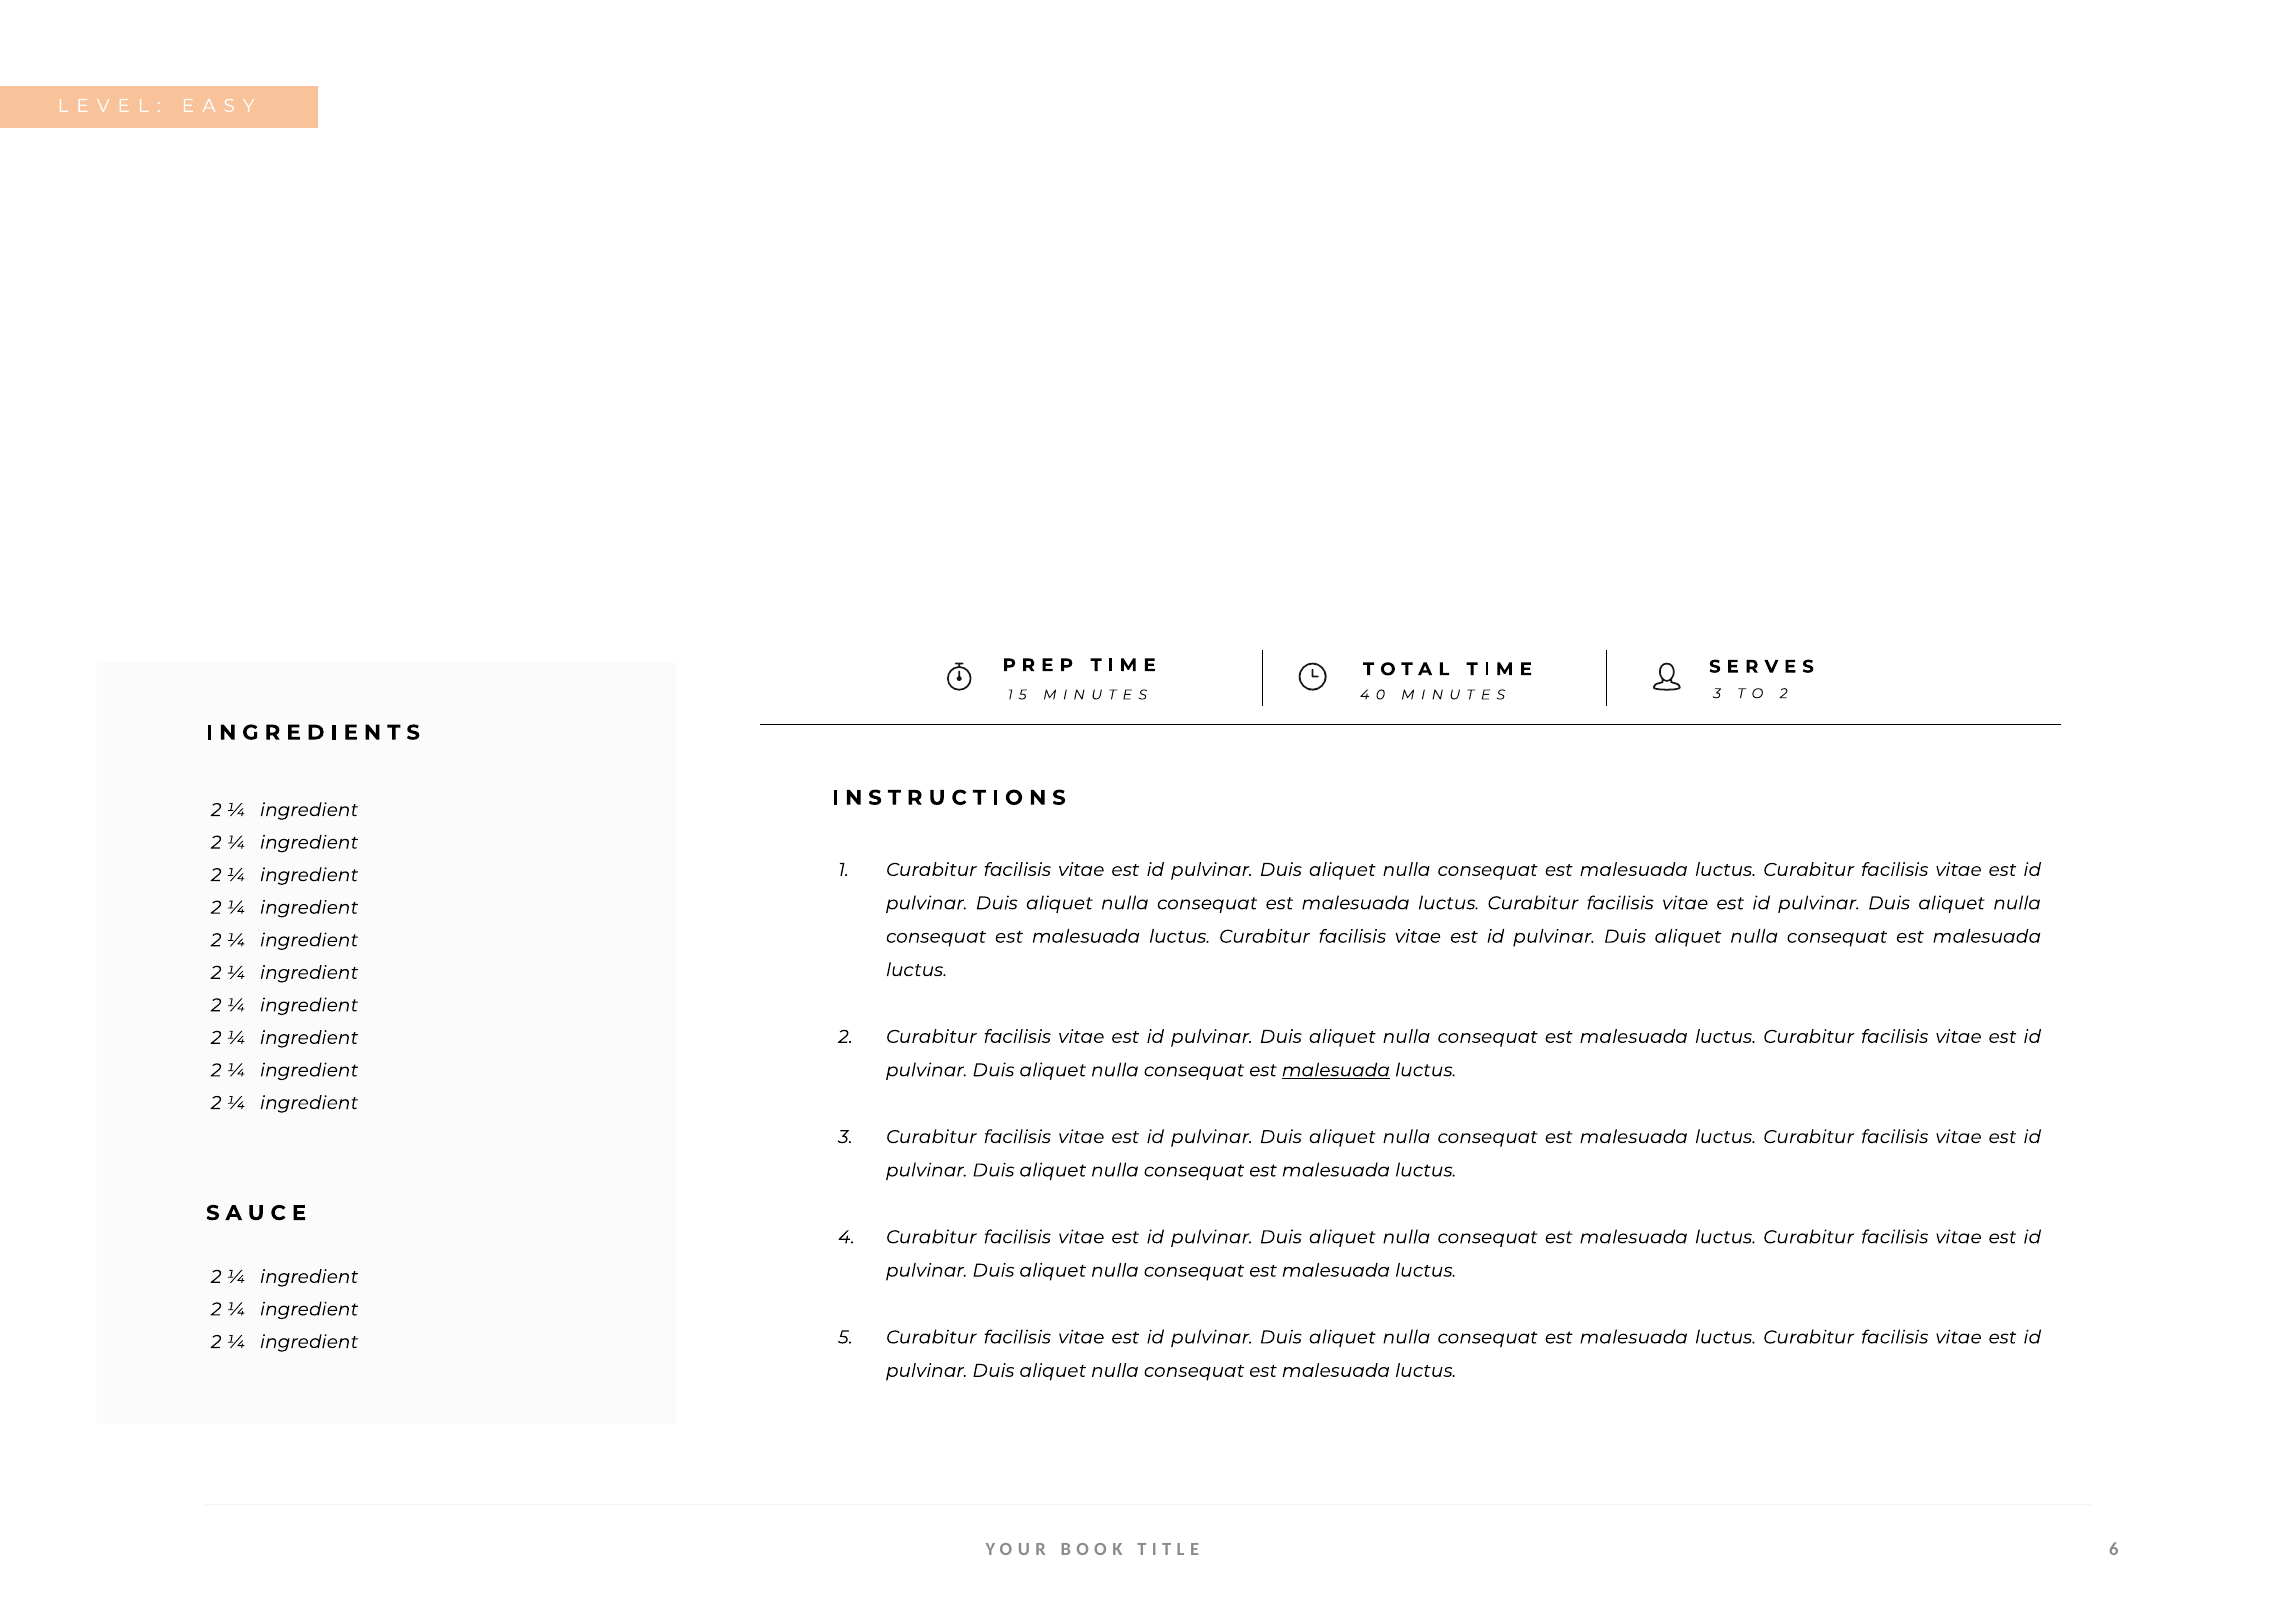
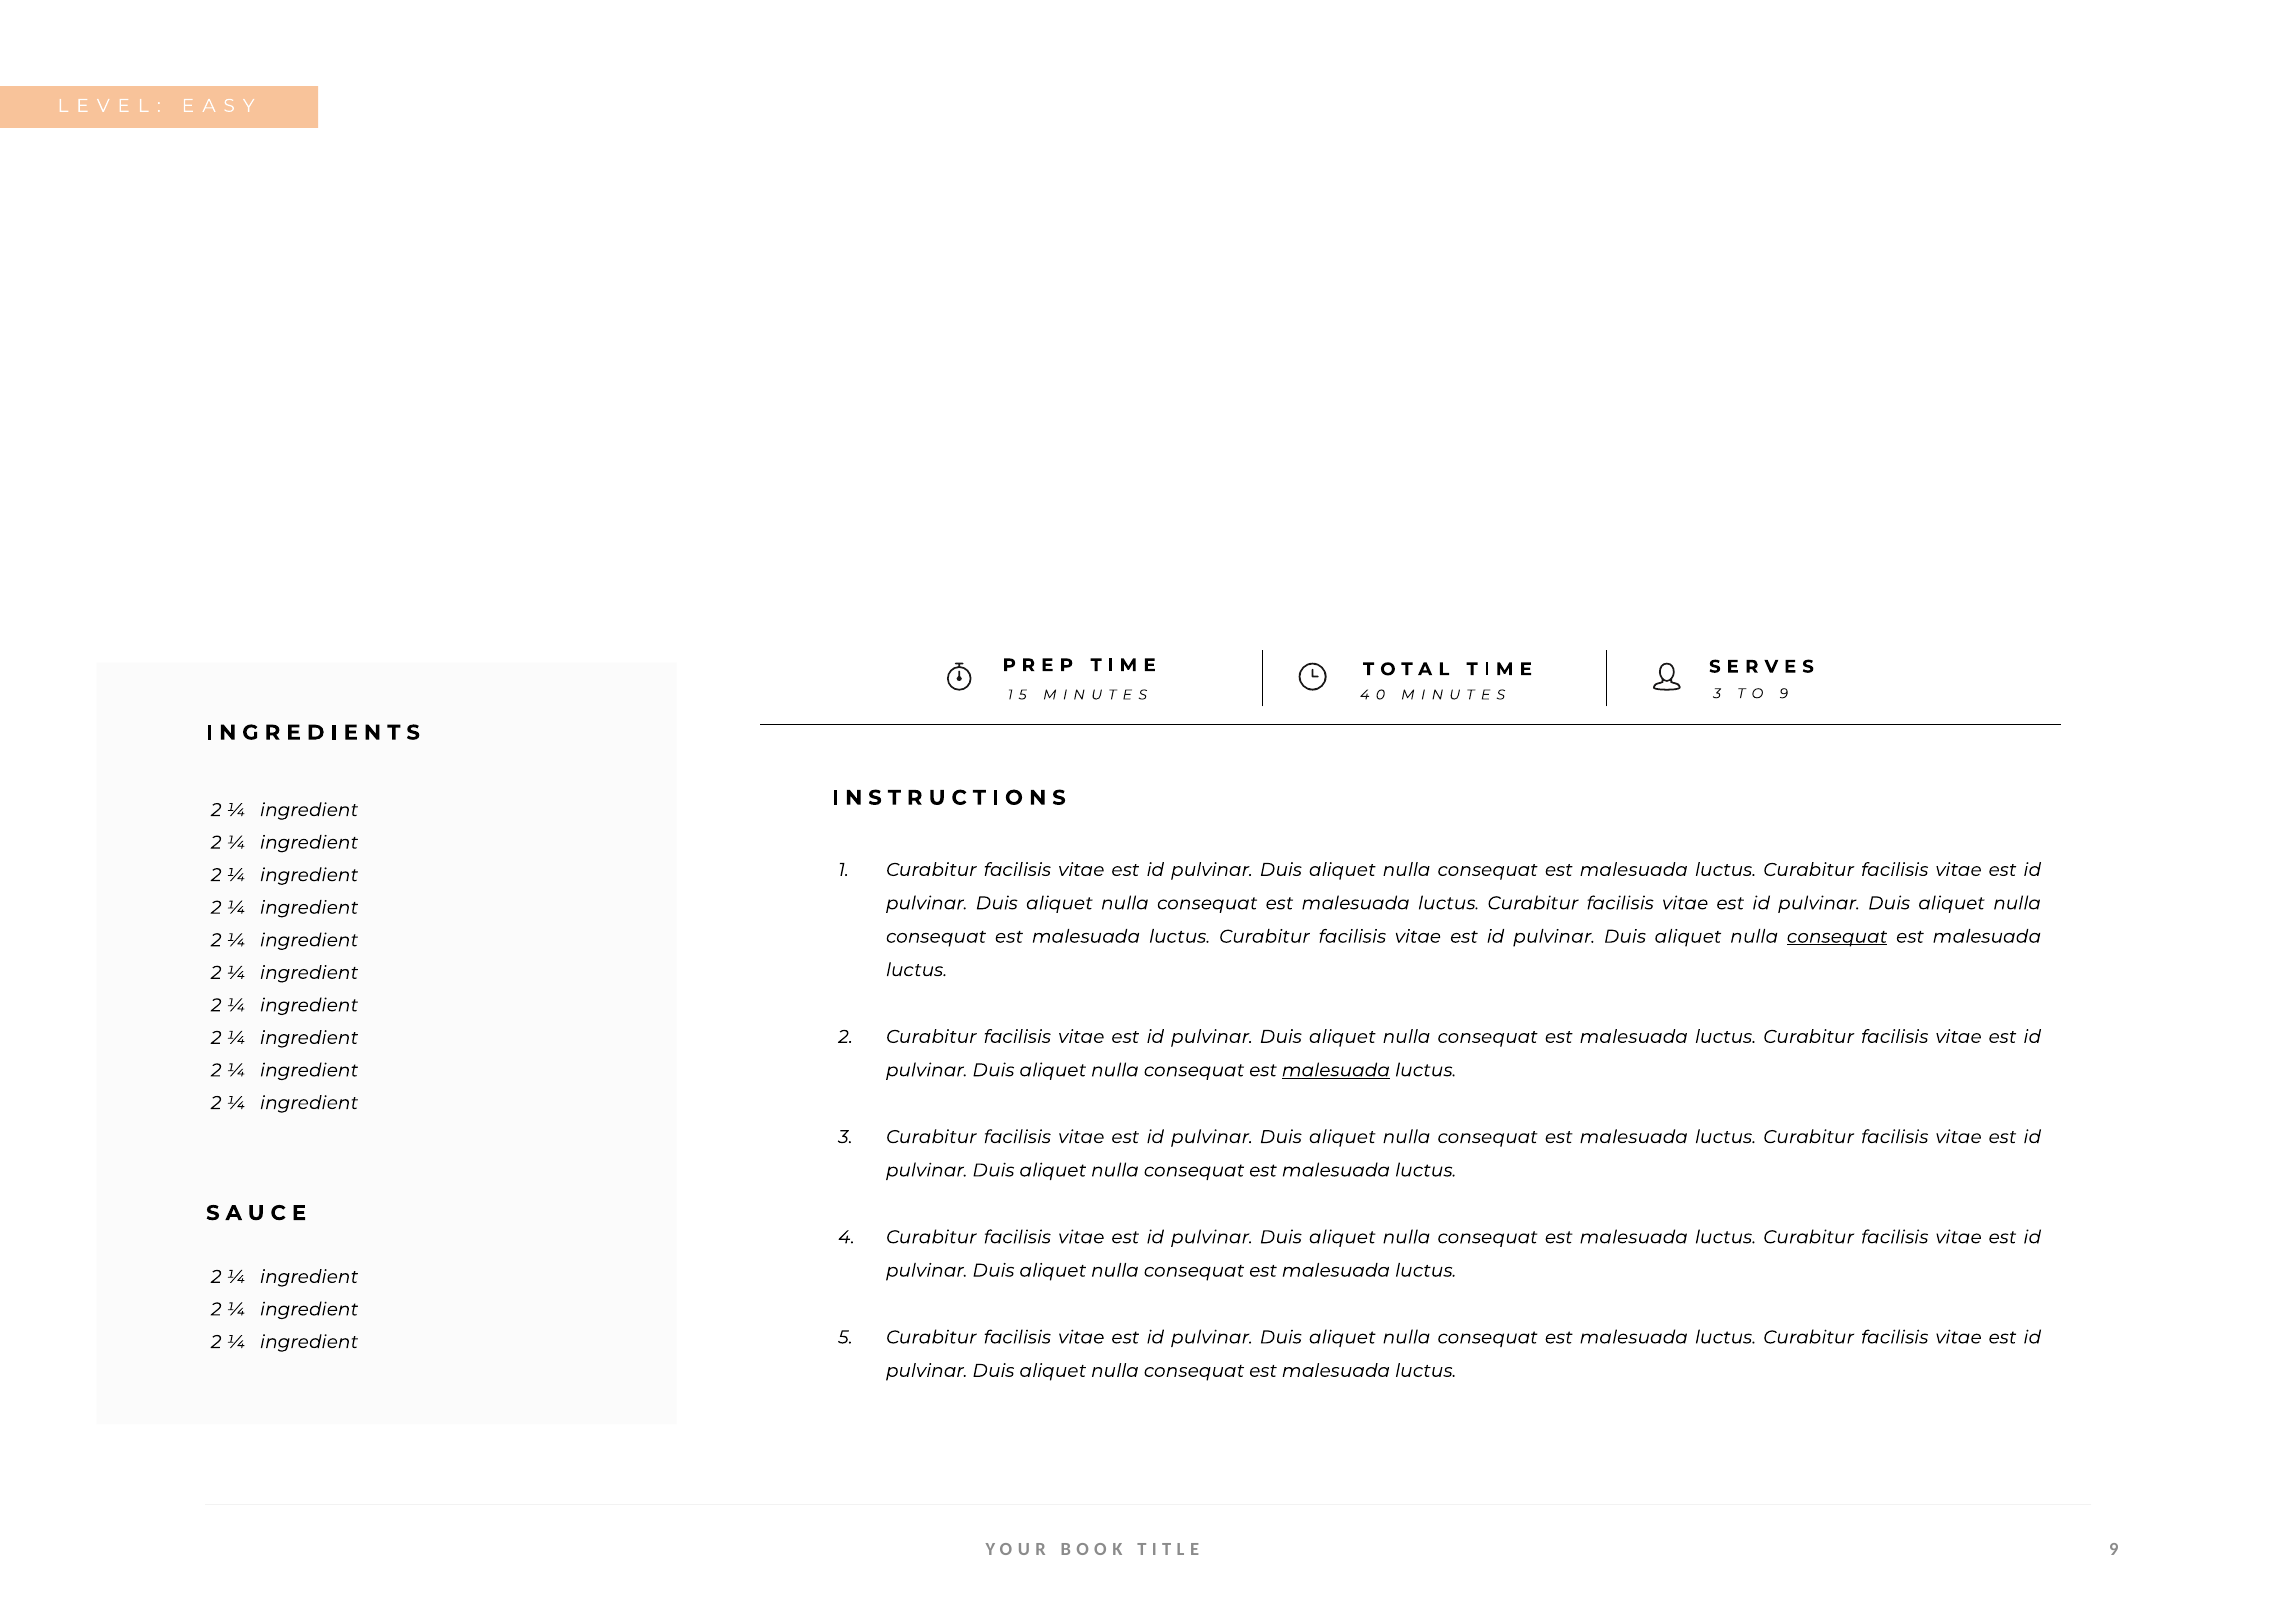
2 at (1784, 694): 2 -> 9
consequat at (1837, 937) underline: none -> present
6 at (2114, 1550): 6 -> 9
